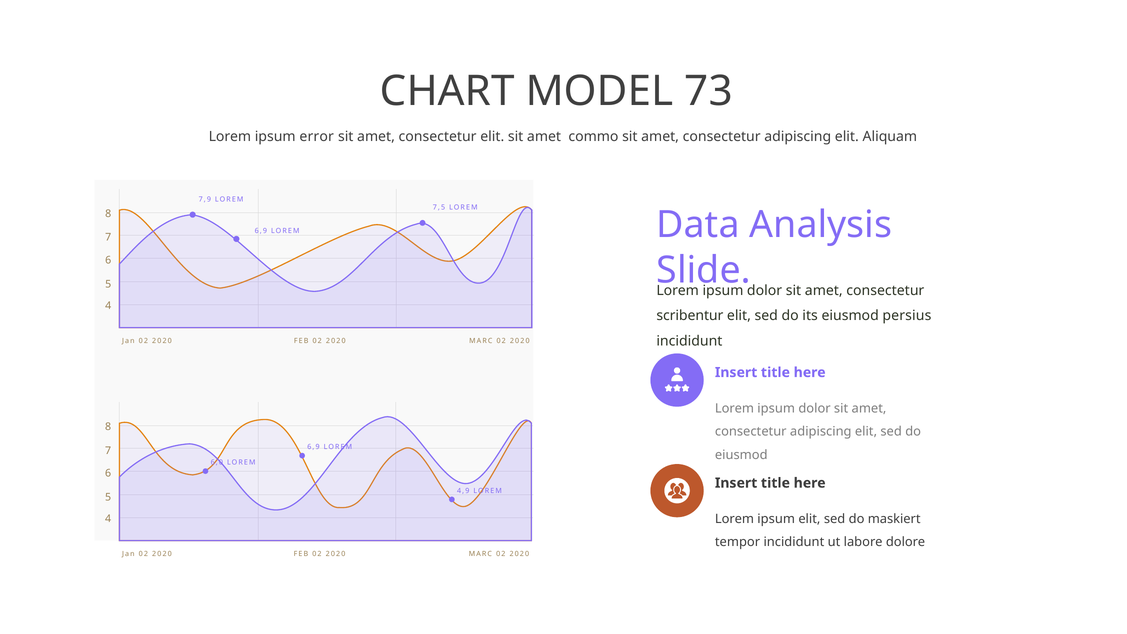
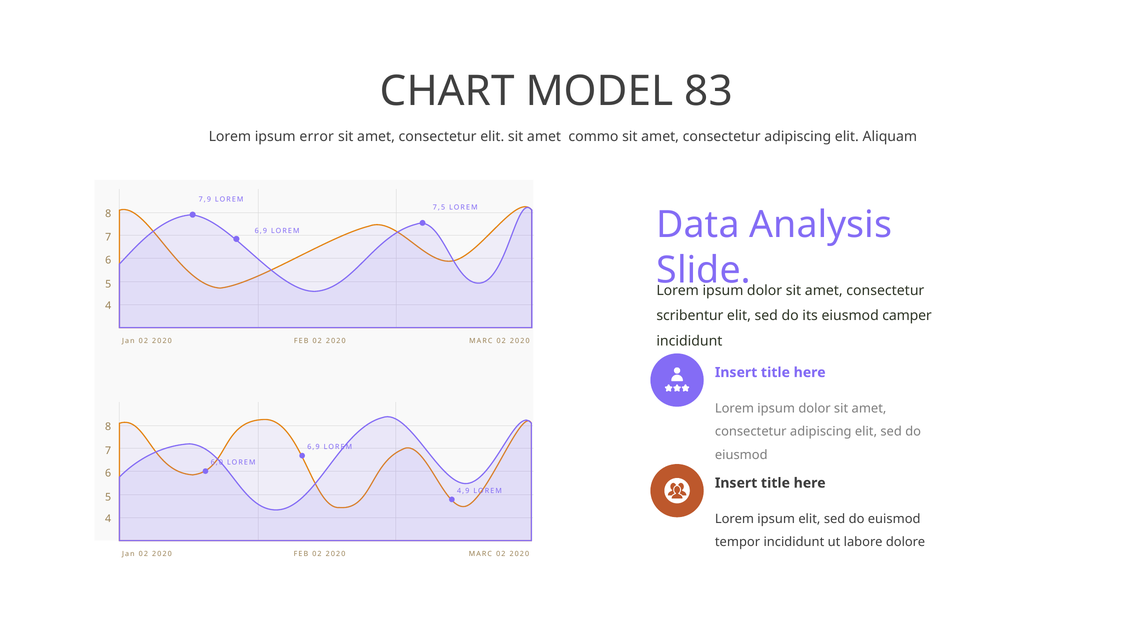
73: 73 -> 83
persius: persius -> camper
maskiert: maskiert -> euismod
